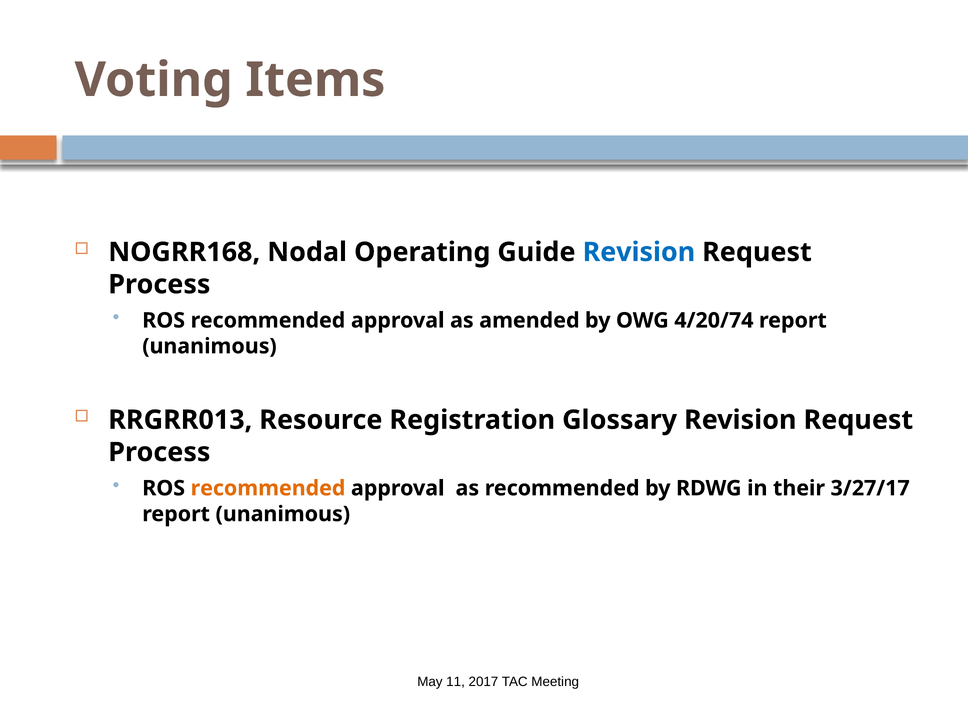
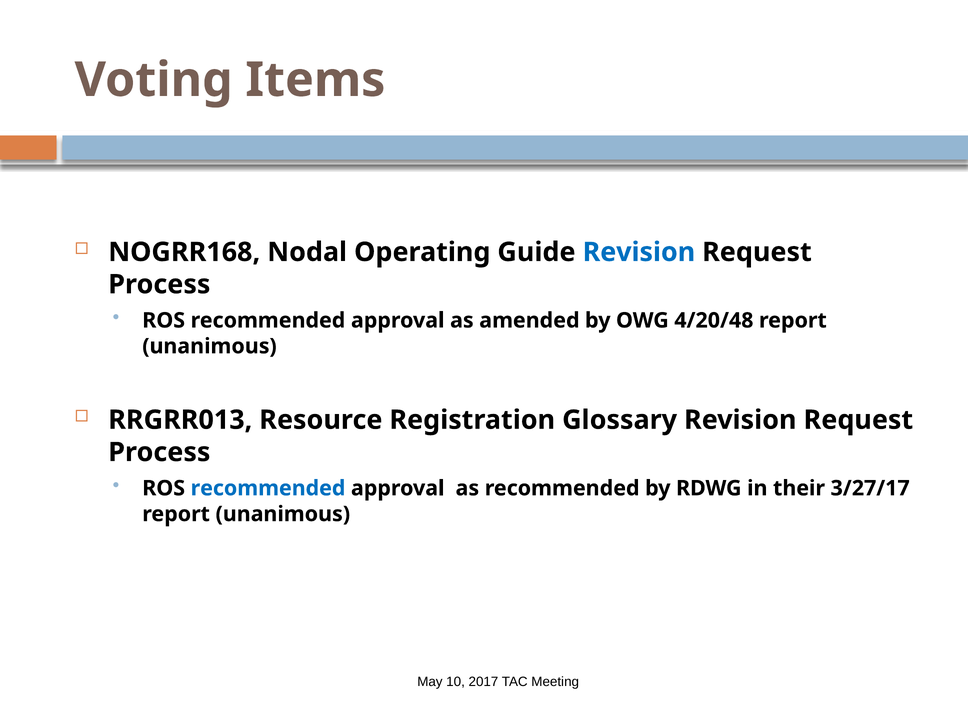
4/20/74: 4/20/74 -> 4/20/48
recommended at (268, 488) colour: orange -> blue
11: 11 -> 10
